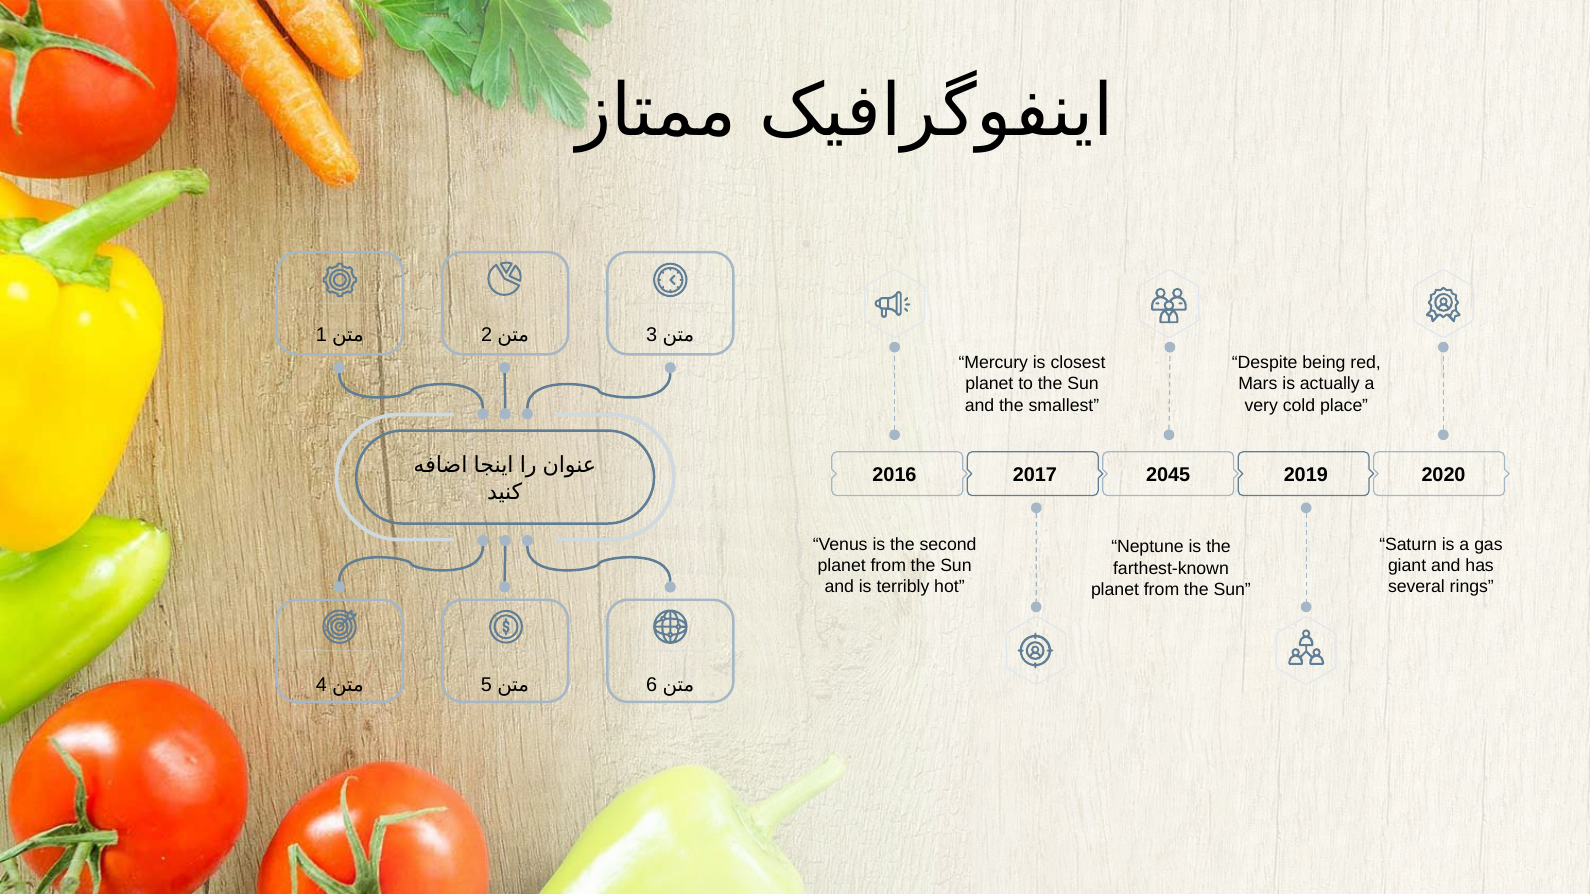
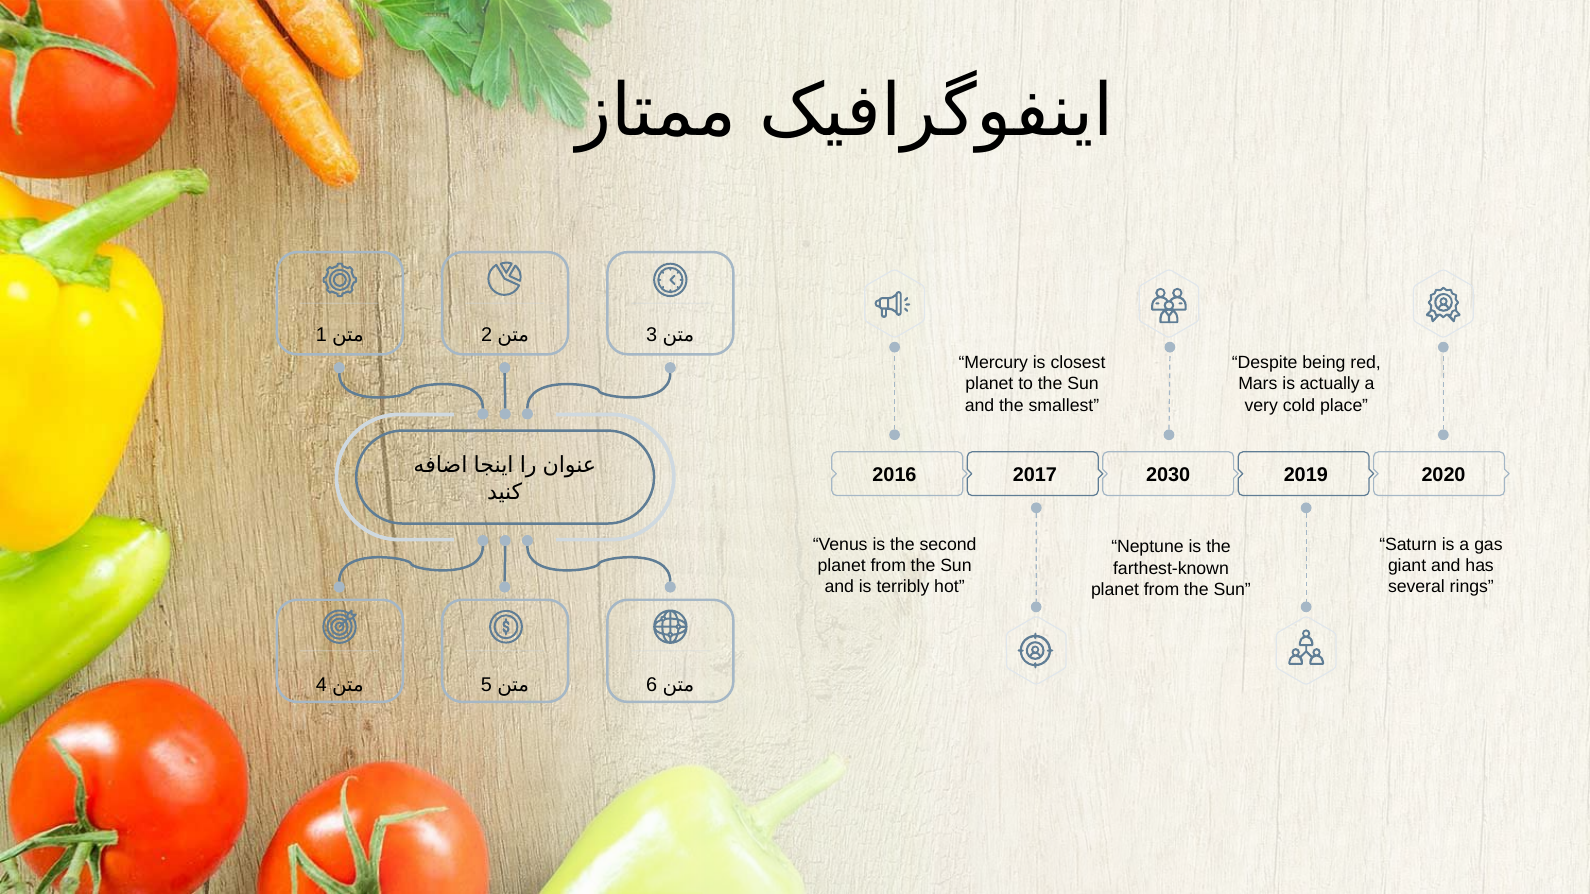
2045: 2045 -> 2030
